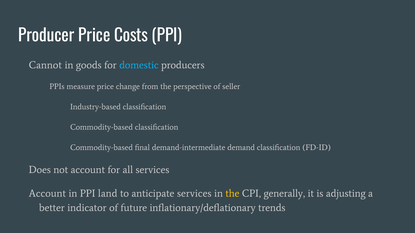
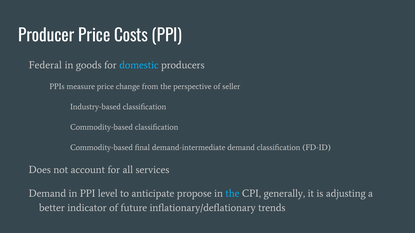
Cannot: Cannot -> Federal
Account at (47, 194): Account -> Demand
land: land -> level
anticipate services: services -> propose
the at (232, 194) colour: yellow -> light blue
